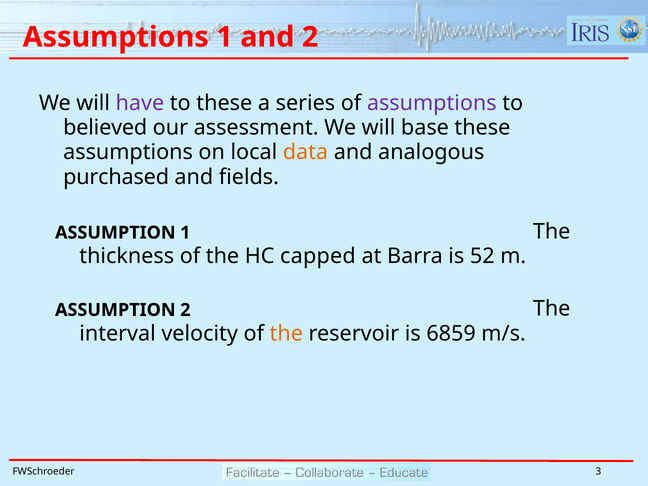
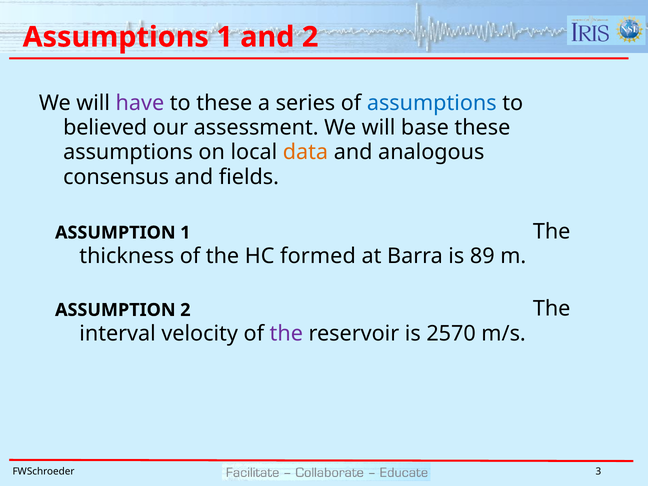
assumptions at (432, 103) colour: purple -> blue
purchased: purchased -> consensus
capped: capped -> formed
52: 52 -> 89
the at (286, 333) colour: orange -> purple
6859: 6859 -> 2570
